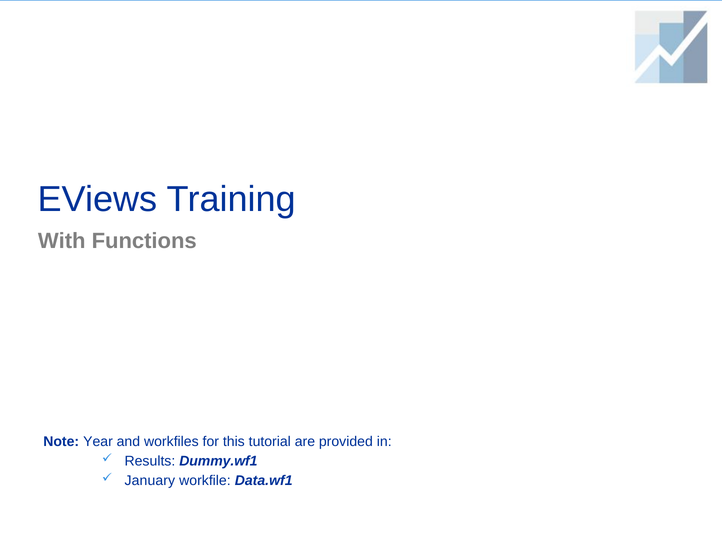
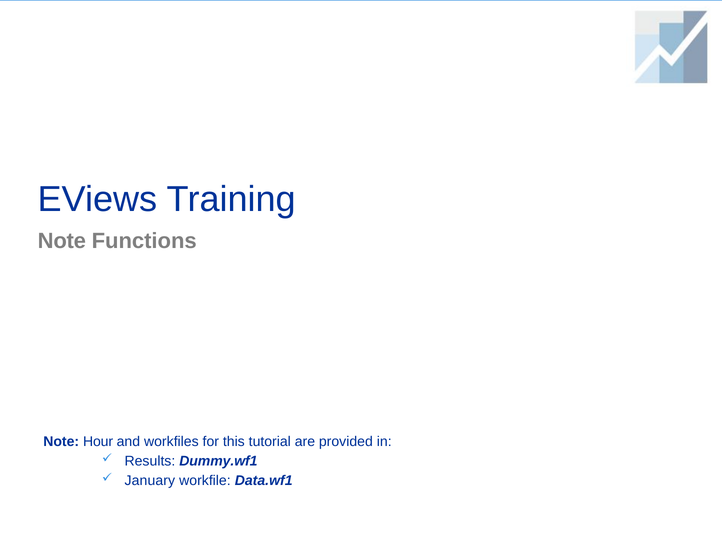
With at (62, 241): With -> Note
Year: Year -> Hour
